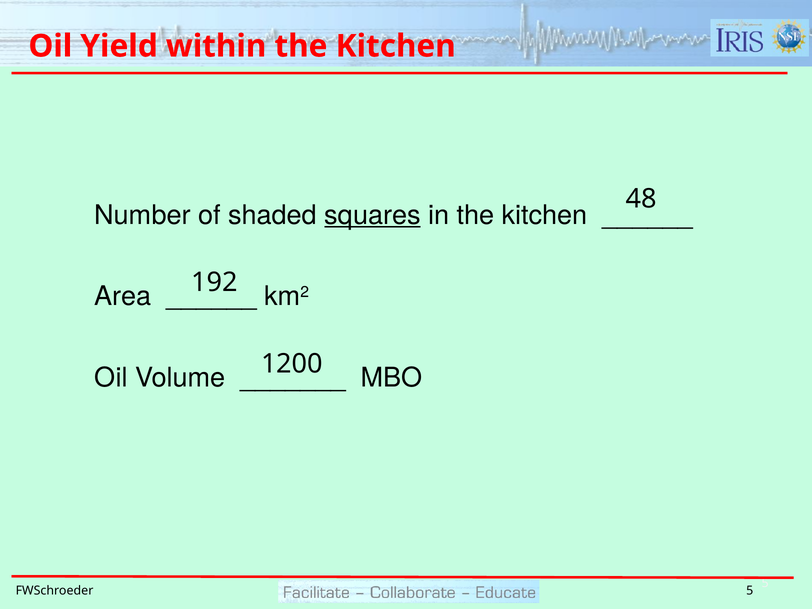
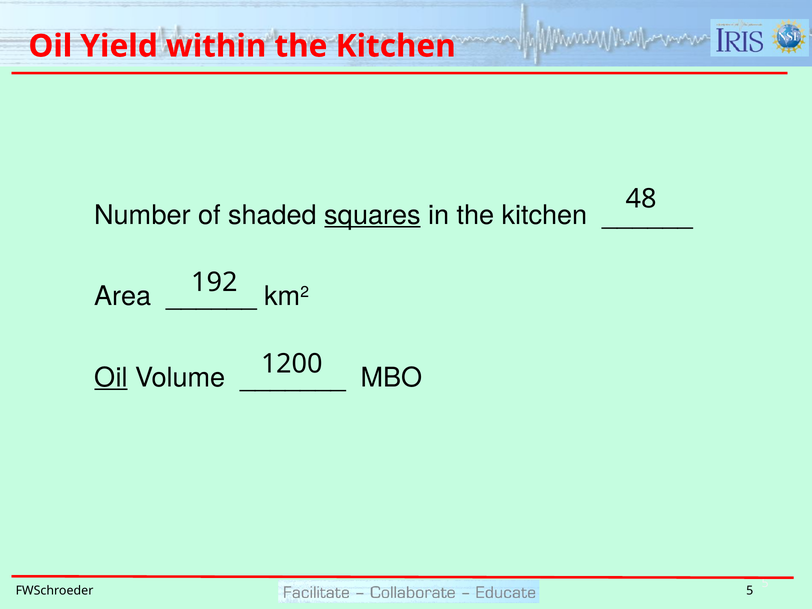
Oil at (111, 378) underline: none -> present
